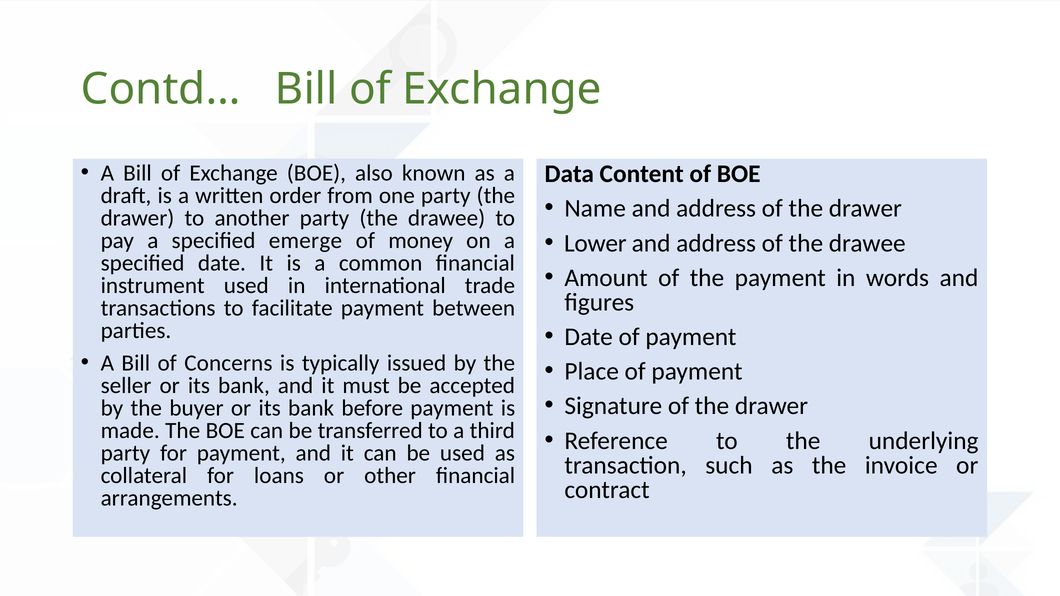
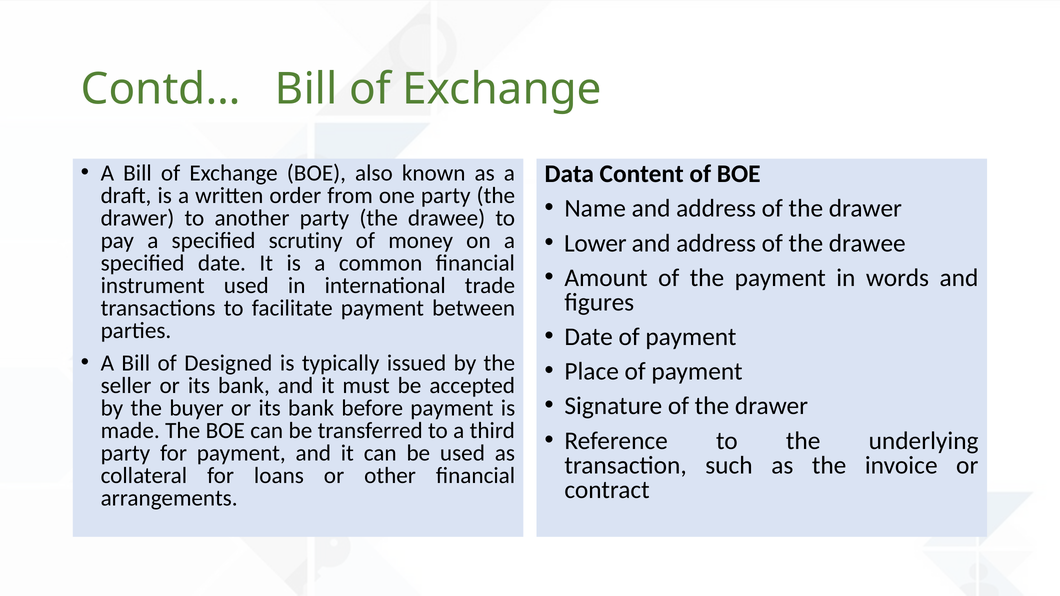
emerge: emerge -> scrutiny
Concerns: Concerns -> Designed
